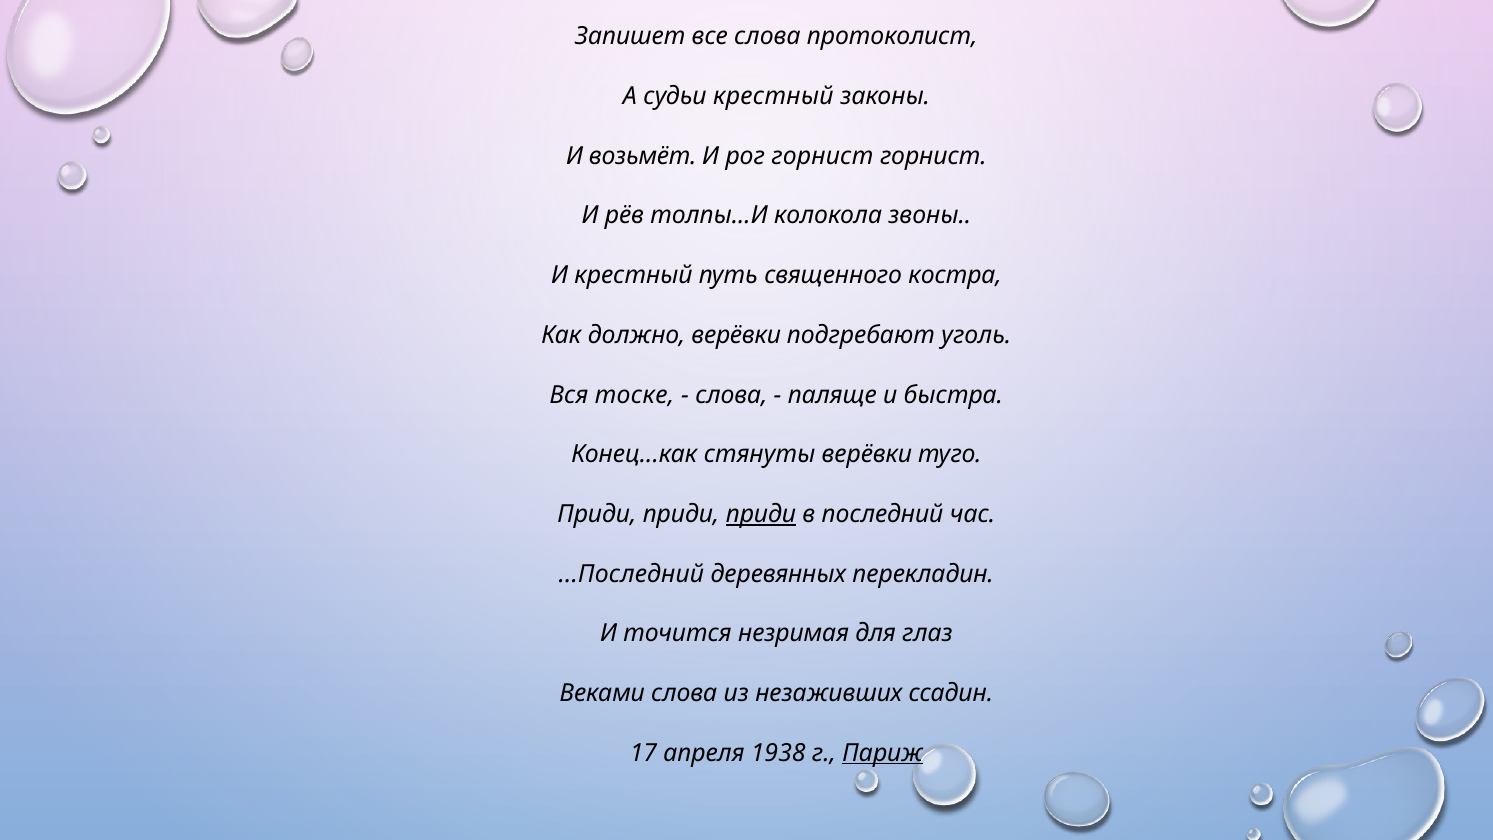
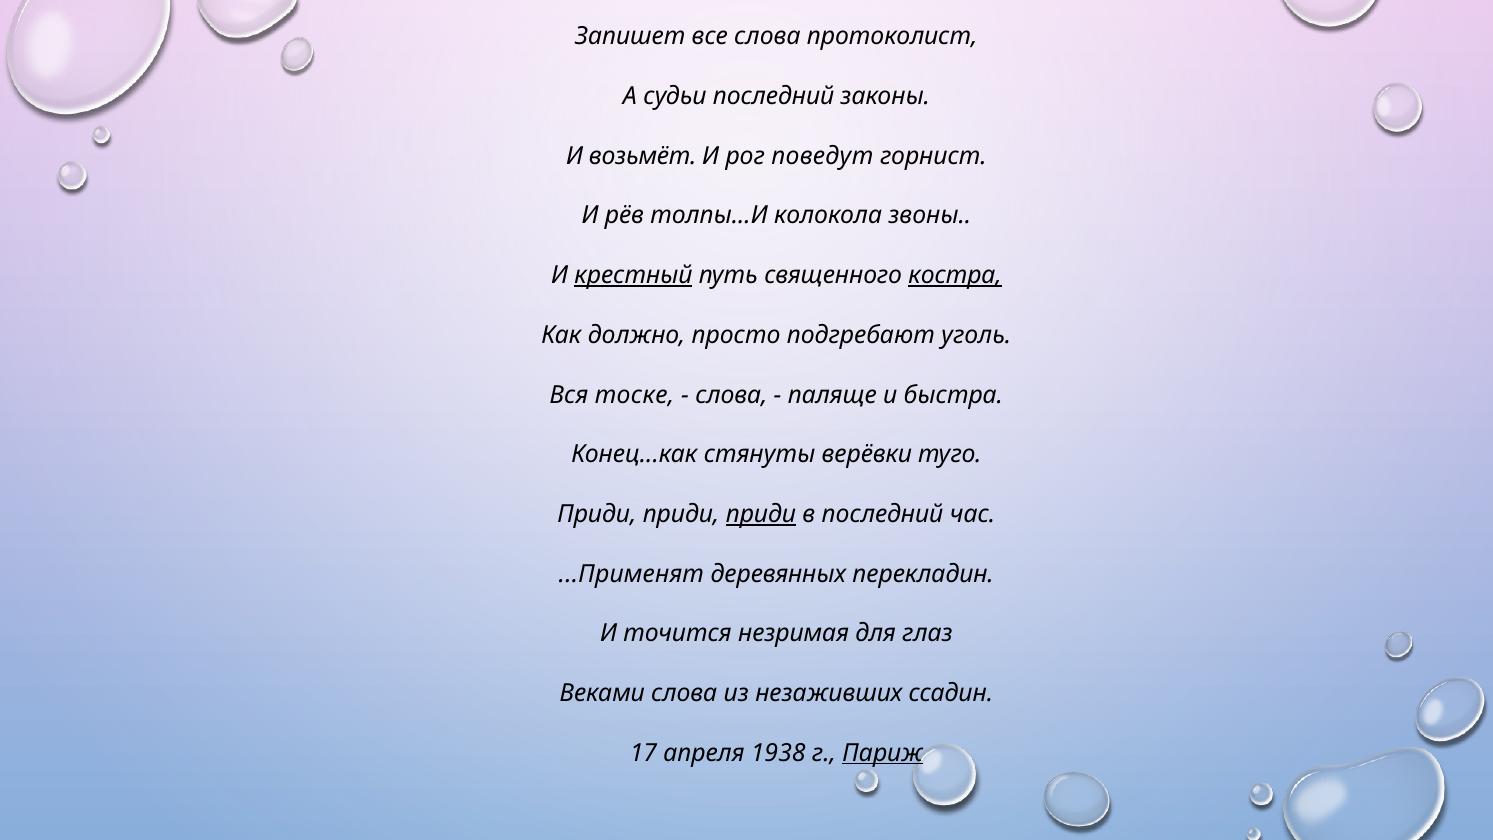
судьи крестный: крестный -> последний
рог горнист: горнист -> поведут
крестный at (633, 275) underline: none -> present
костра underline: none -> present
должно верёвки: верёвки -> просто
...Последний: ...Последний -> ...Применят
